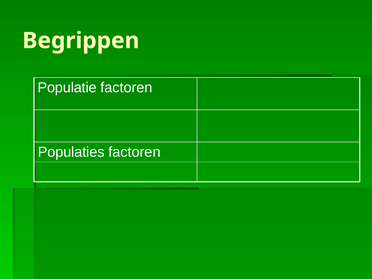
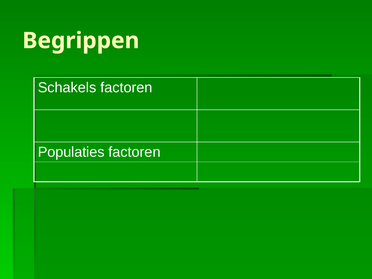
Populatie: Populatie -> Schakels
